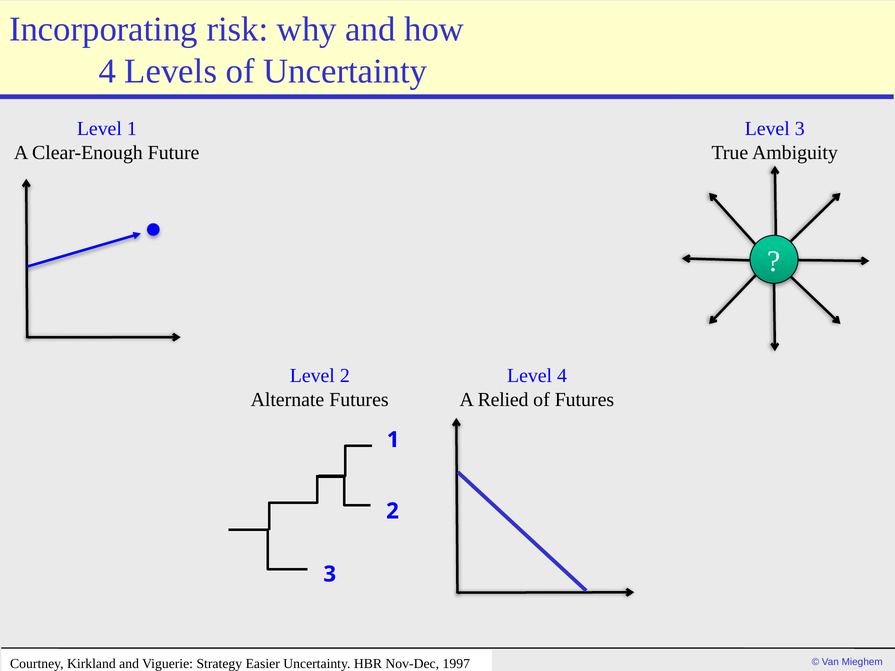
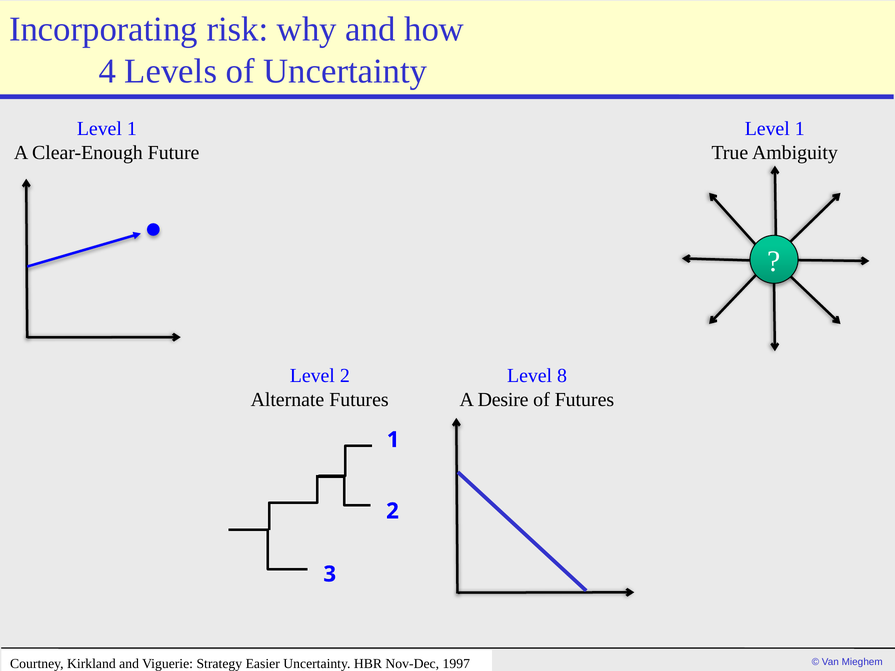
3 at (800, 129): 3 -> 1
Level 4: 4 -> 8
Relied: Relied -> Desire
